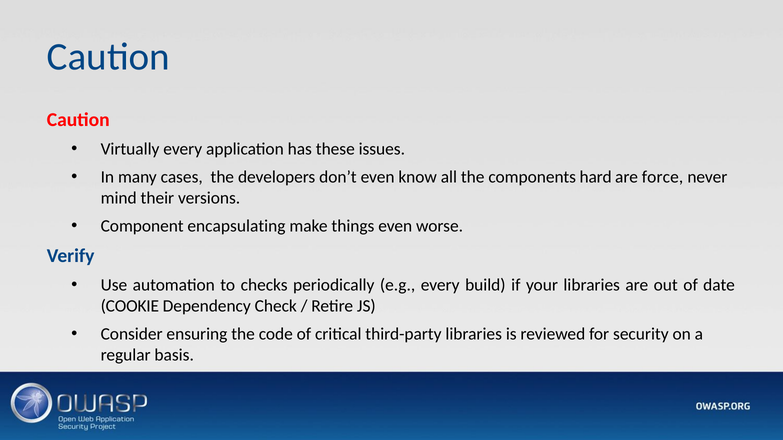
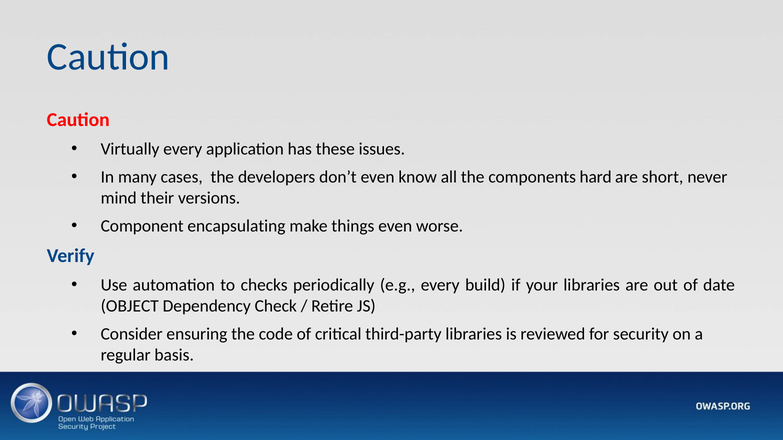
force: force -> short
COOKIE: COOKIE -> OBJECT
